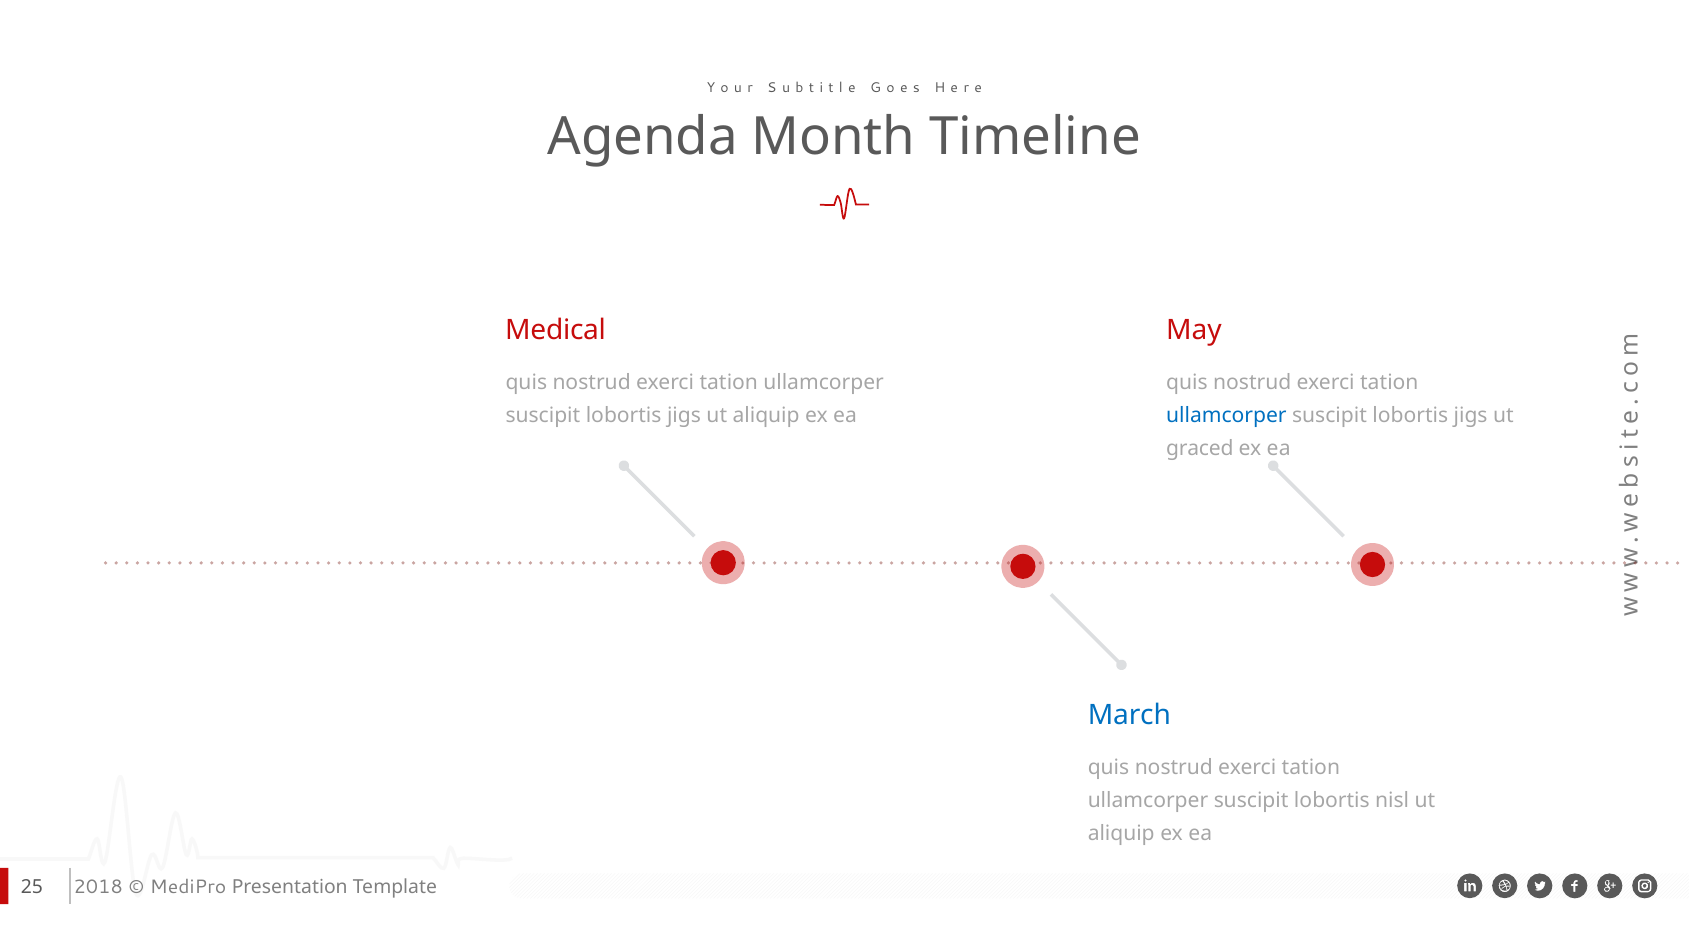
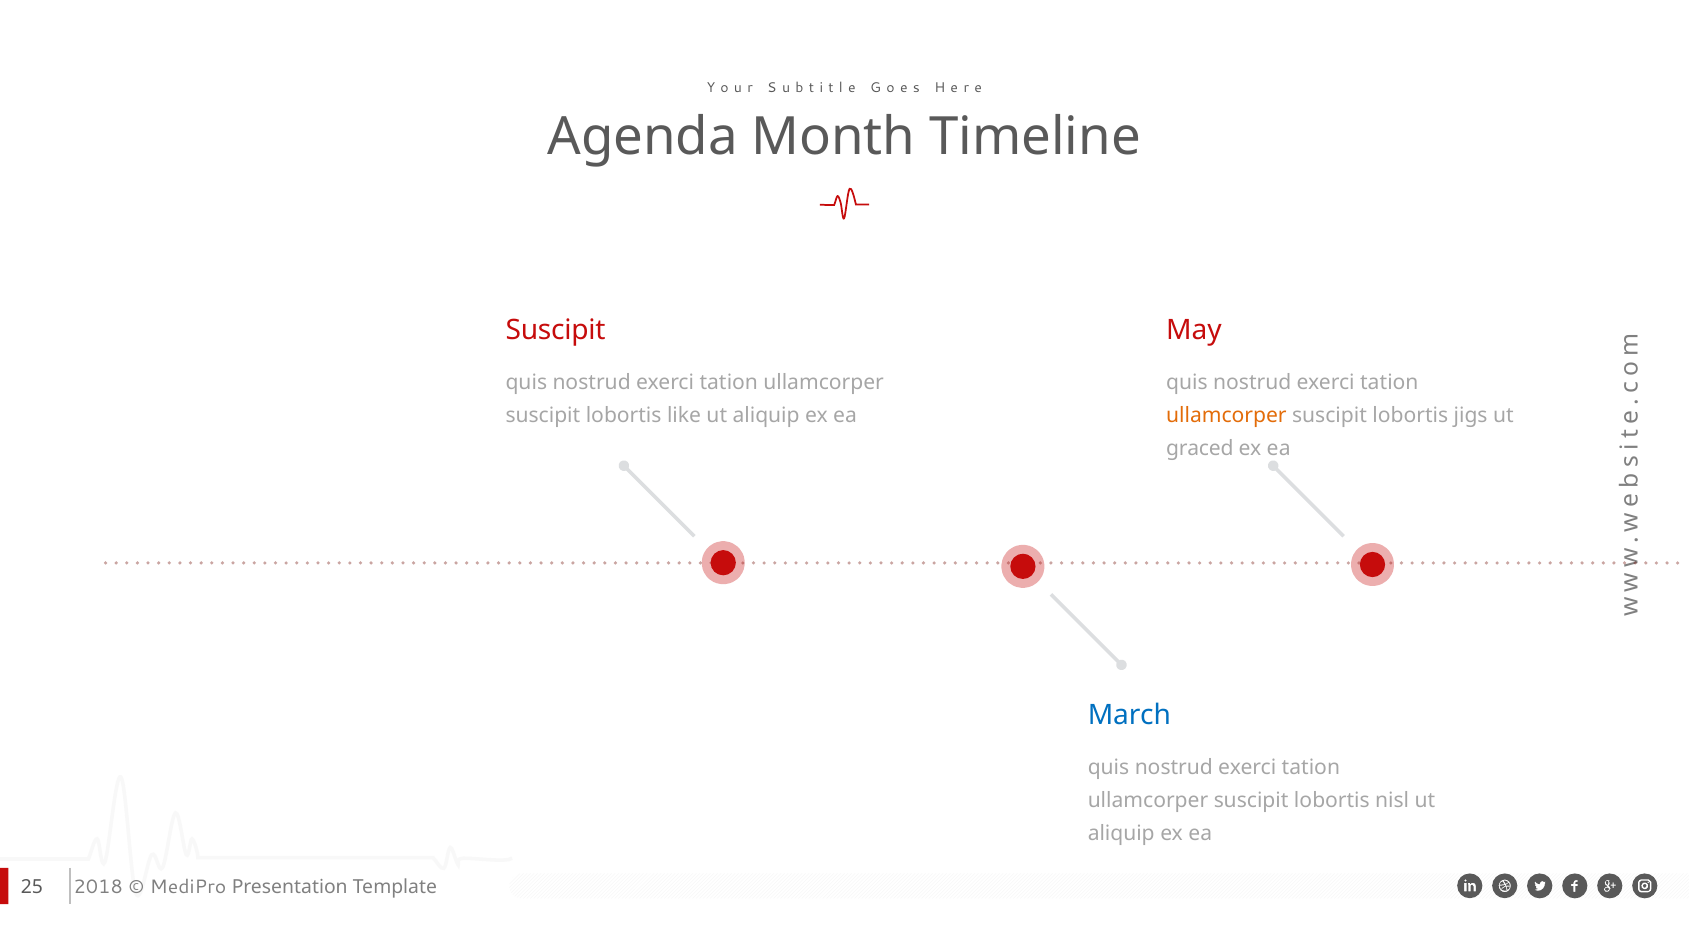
Medical at (556, 330): Medical -> Suscipit
jigs at (684, 416): jigs -> like
ullamcorper at (1226, 416) colour: blue -> orange
